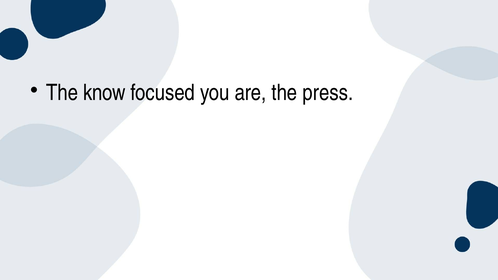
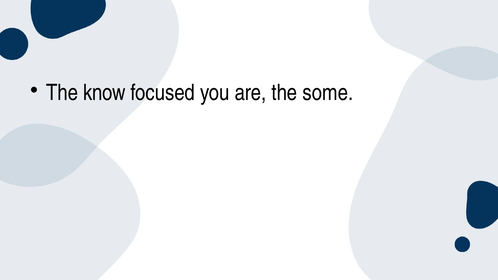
press: press -> some
